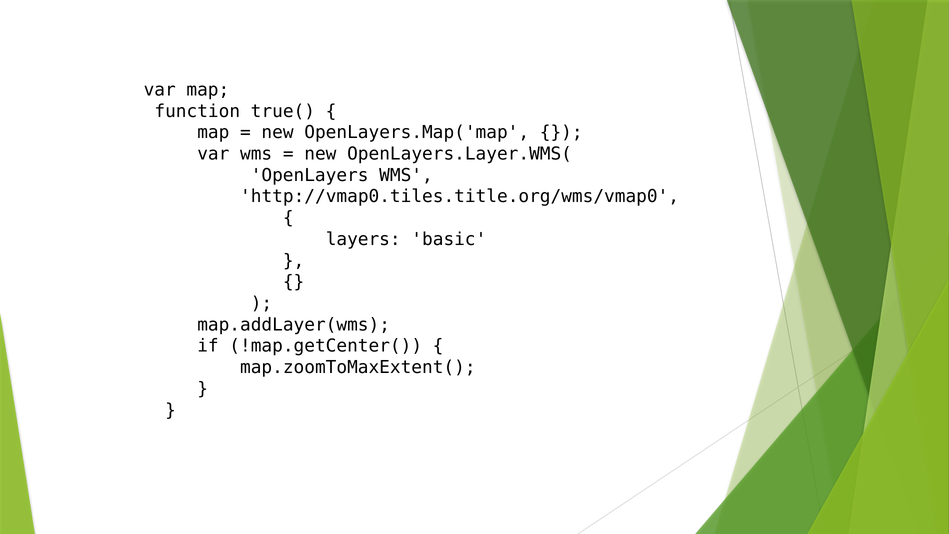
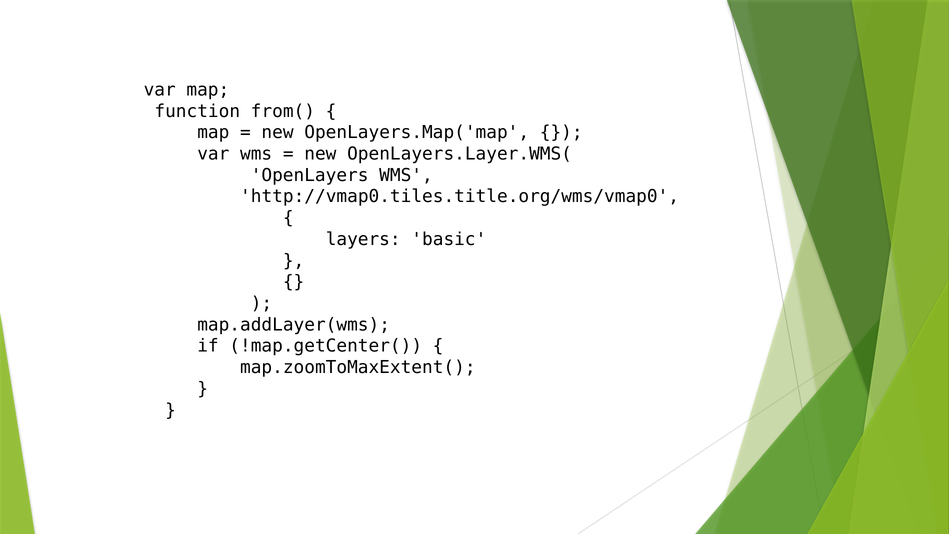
true(: true( -> from(
